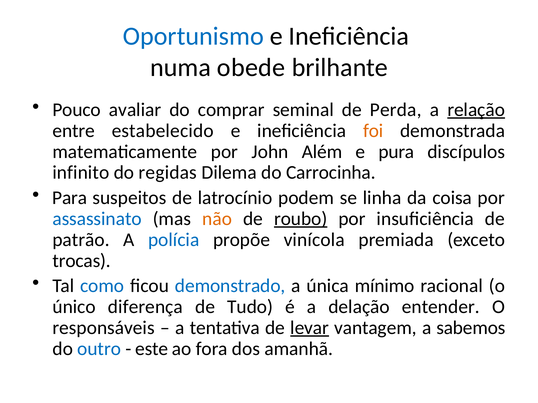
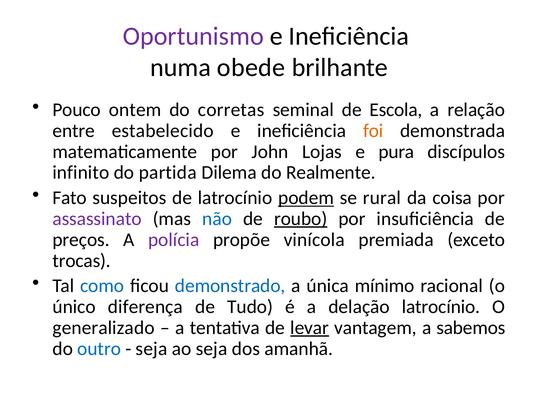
Oportunismo colour: blue -> purple
avaliar: avaliar -> ontem
comprar: comprar -> corretas
Perda: Perda -> Escola
relação underline: present -> none
Além: Além -> Lojas
regidas: regidas -> partida
Carrocinha: Carrocinha -> Realmente
Para: Para -> Fato
podem underline: none -> present
linha: linha -> rural
assassinato colour: blue -> purple
não colour: orange -> blue
patrão: patrão -> preços
polícia colour: blue -> purple
delação entender: entender -> latrocínio
responsáveis: responsáveis -> generalizado
este at (152, 349): este -> seja
ao fora: fora -> seja
